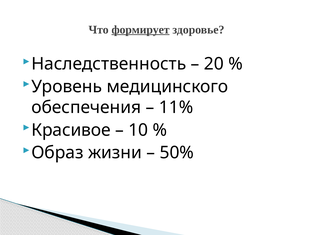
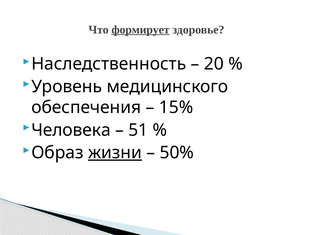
11%: 11% -> 15%
Красивое: Красивое -> Человека
10: 10 -> 51
жизни underline: none -> present
